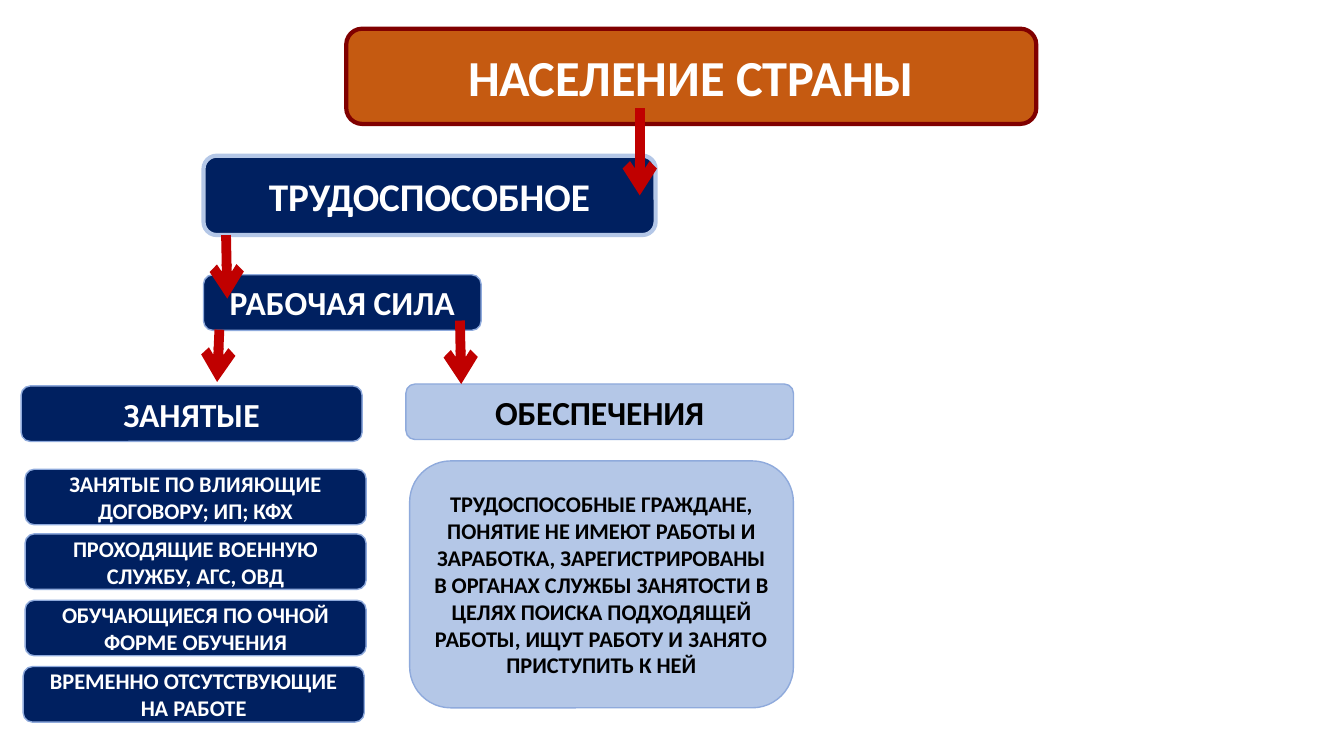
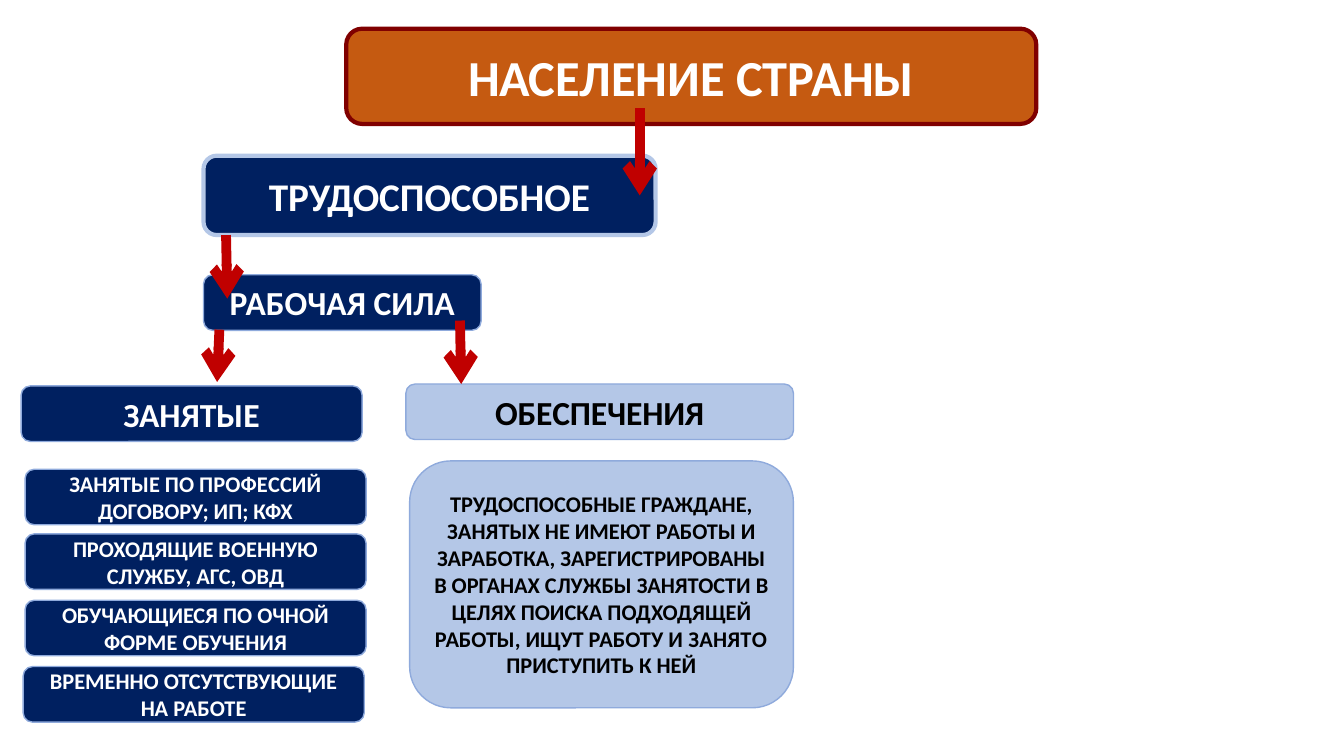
ВЛИЯЮЩИЕ: ВЛИЯЮЩИЕ -> ПРОФЕССИЙ
ПОНЯТИЕ: ПОНЯТИЕ -> ЗАНЯТЫХ
